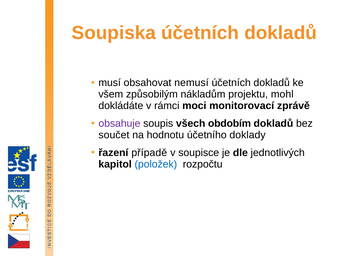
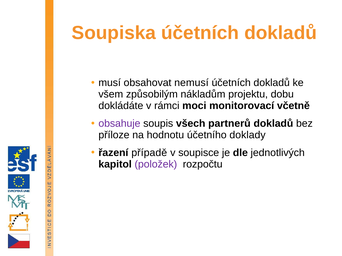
mohl: mohl -> dobu
zprávě: zprávě -> včetně
obdobím: obdobím -> partnerů
součet: součet -> příloze
položek colour: blue -> purple
